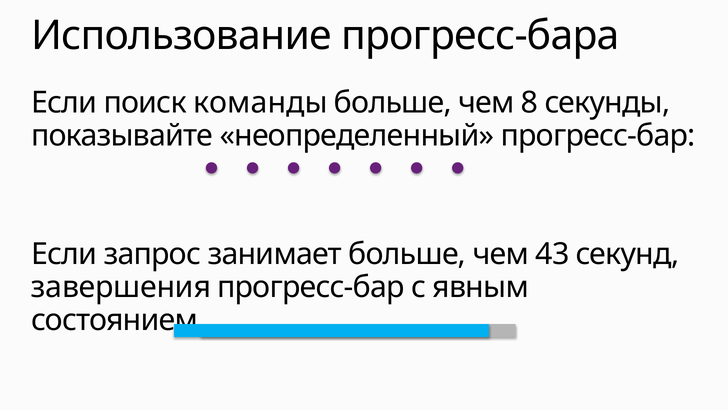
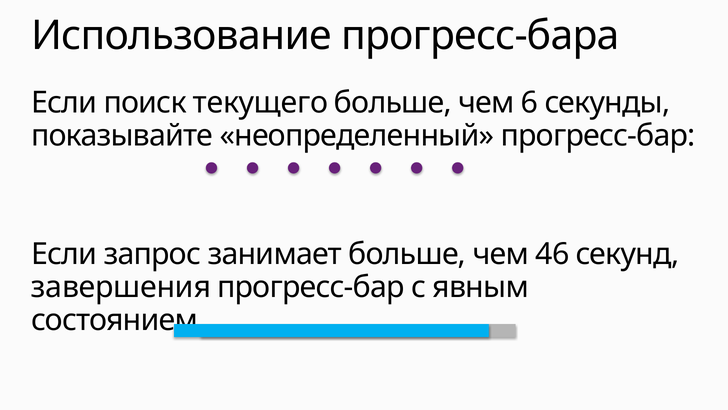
команды: команды -> текущего
8: 8 -> 6
43: 43 -> 46
